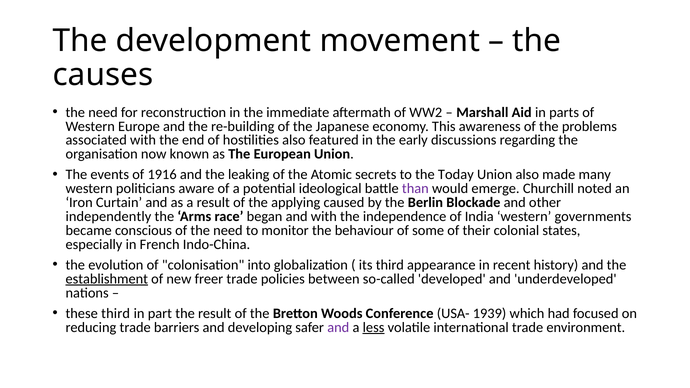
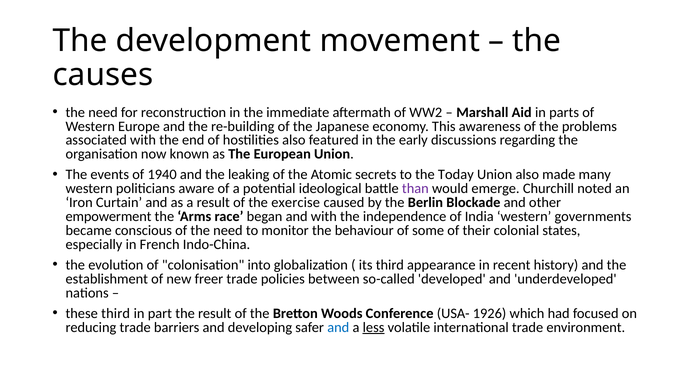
1916: 1916 -> 1940
applying: applying -> exercise
independently: independently -> empowerment
establishment underline: present -> none
1939: 1939 -> 1926
and at (338, 327) colour: purple -> blue
